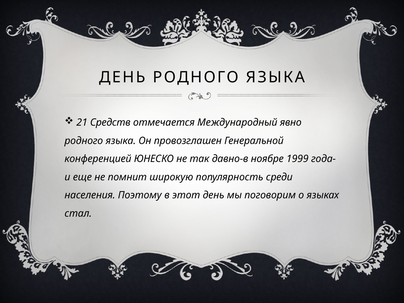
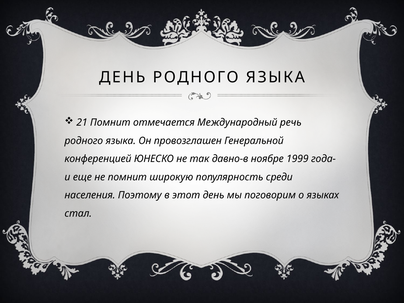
21 Средств: Средств -> Помнит
явно: явно -> речь
